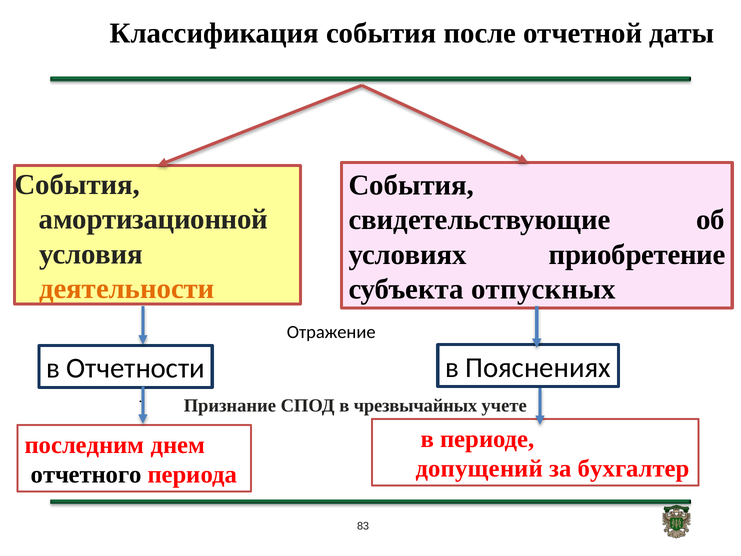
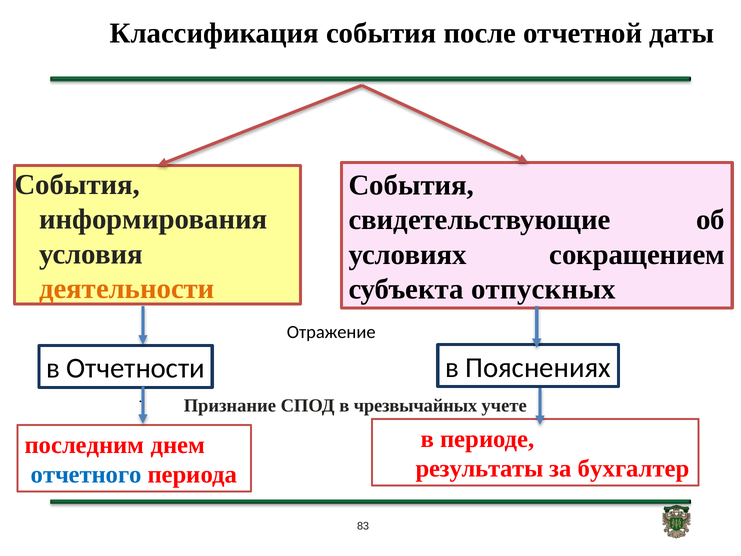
амортизационной: амортизационной -> информирования
приобретение: приобретение -> сокращением
допущений: допущений -> результаты
отчетного colour: black -> blue
